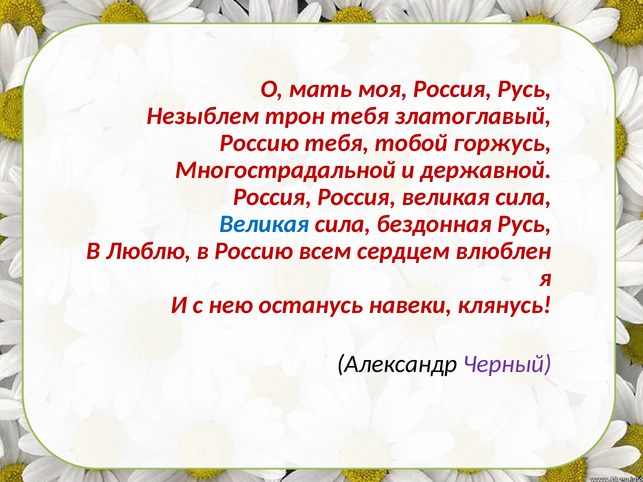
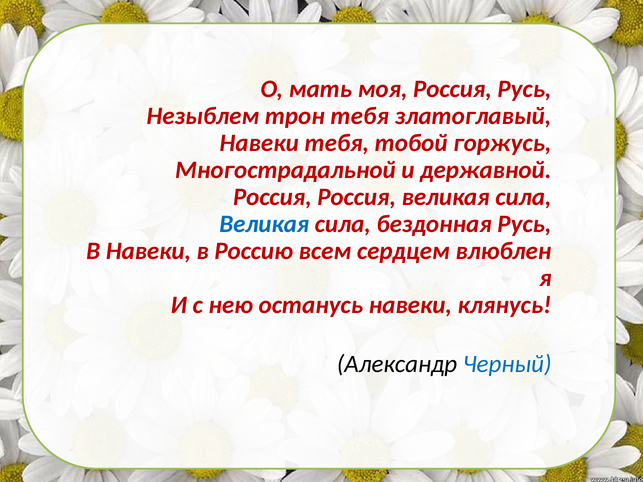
Россию at (259, 143): Россию -> Навеки
В Люблю: Люблю -> Навеки
Черный colour: purple -> blue
